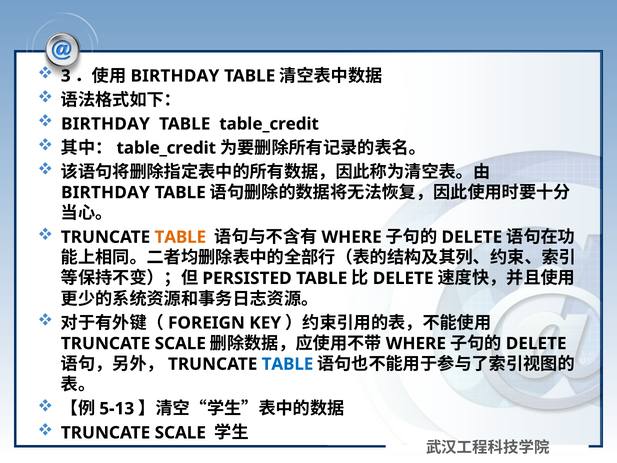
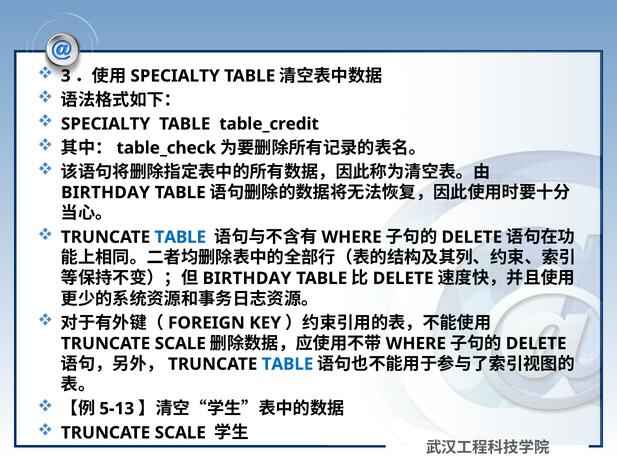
BIRTHDAY at (175, 76): BIRTHDAY -> SPECIALTY
BIRTHDAY at (105, 124): BIRTHDAY -> SPECIALTY
table_credit at (166, 148): table_credit -> table_check
TABLE at (180, 237) colour: orange -> blue
PERSISTED at (247, 278): PERSISTED -> BIRTHDAY
